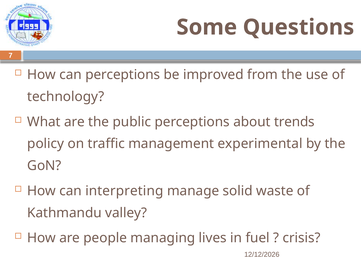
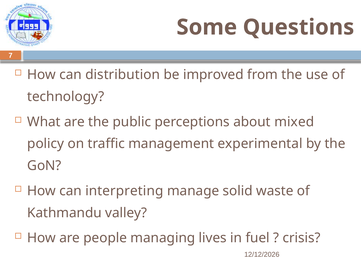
can perceptions: perceptions -> distribution
trends: trends -> mixed
